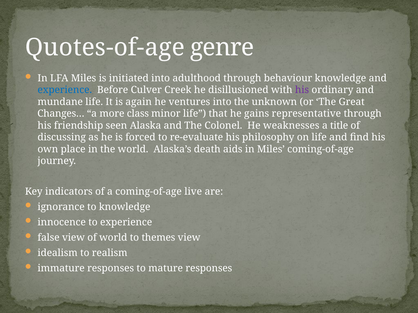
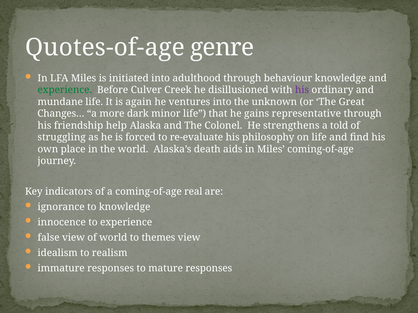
experience at (65, 90) colour: blue -> green
class: class -> dark
seen: seen -> help
weaknesses: weaknesses -> strengthens
title: title -> told
discussing: discussing -> struggling
live: live -> real
